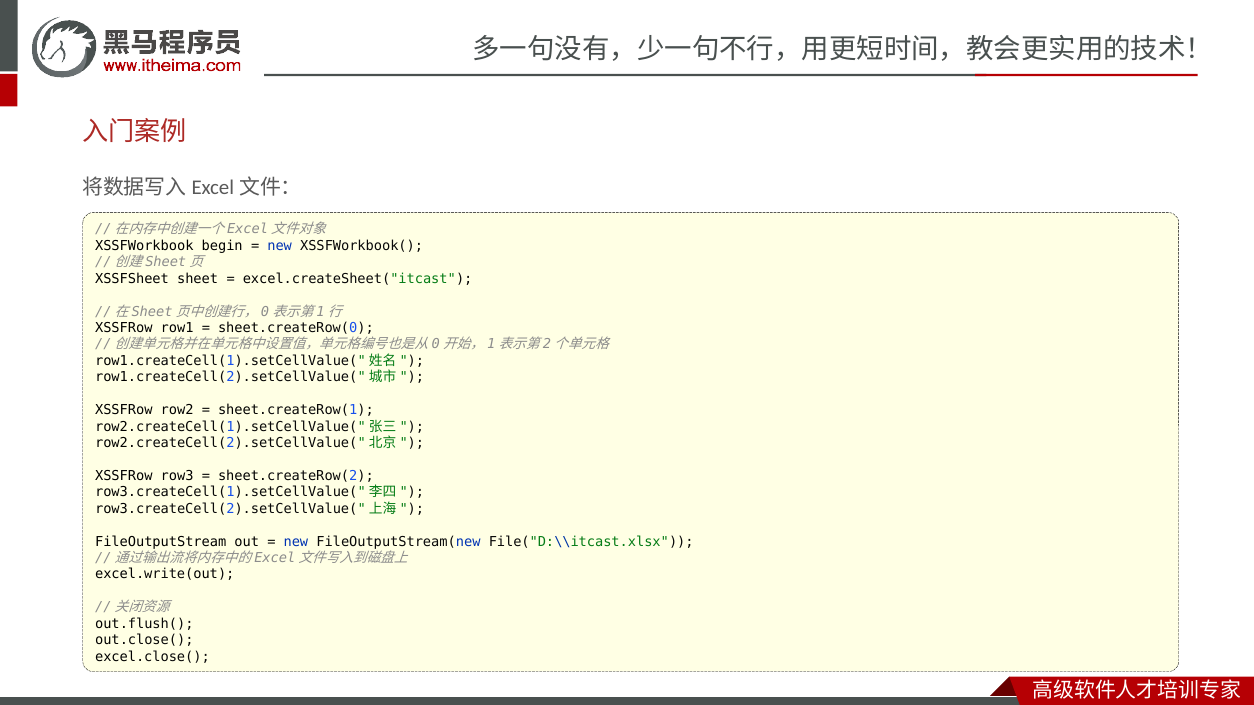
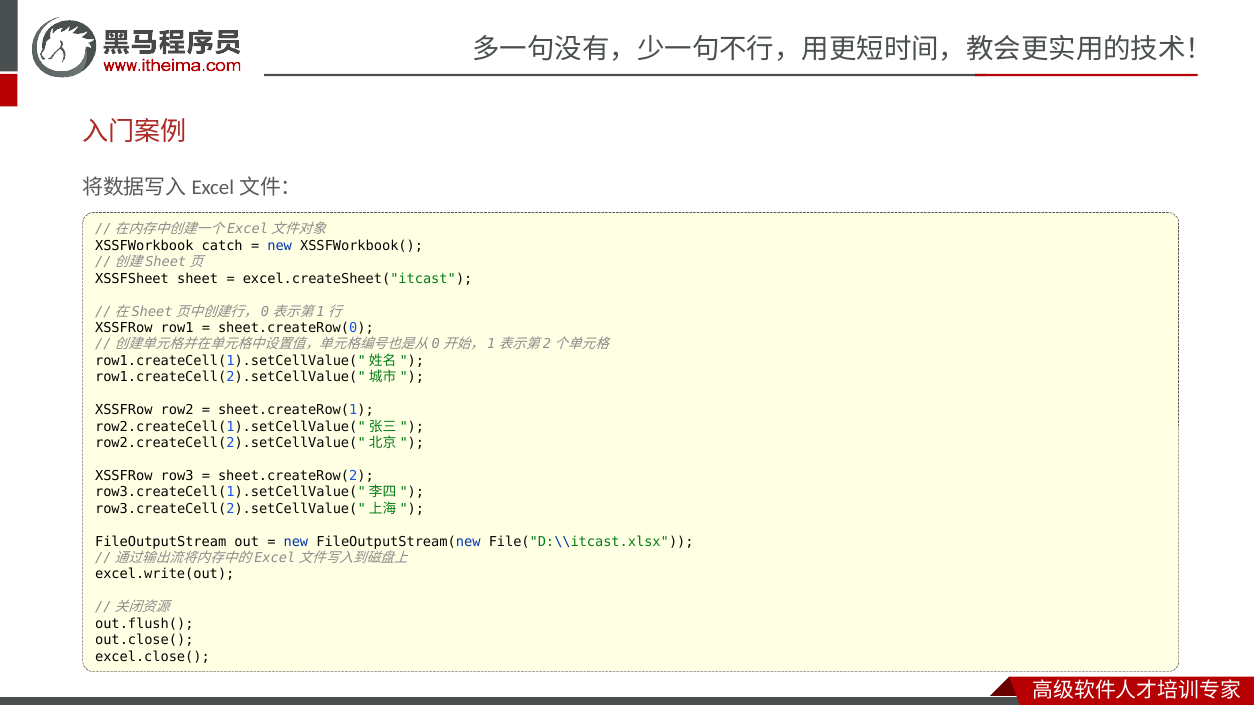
begin: begin -> catch
